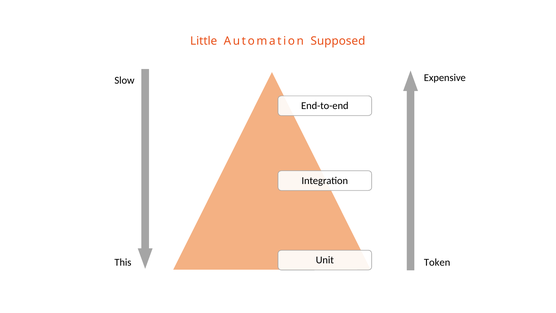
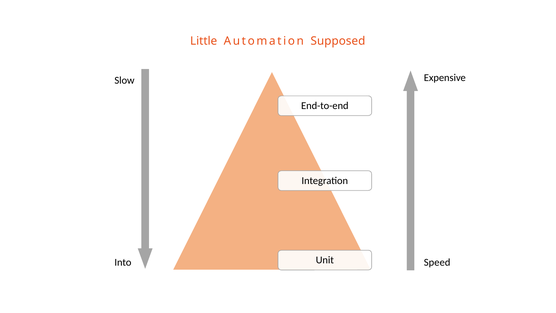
This: This -> Into
Token: Token -> Speed
